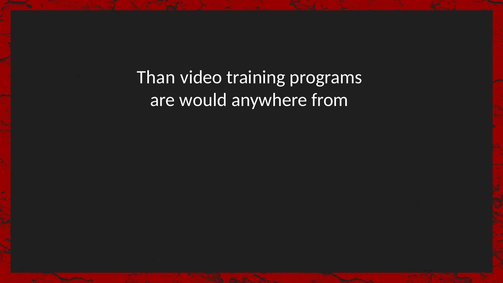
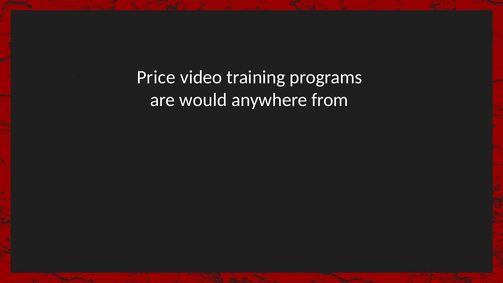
Than: Than -> Price
